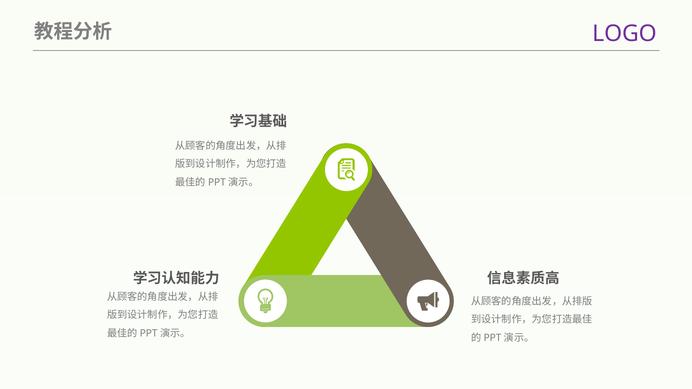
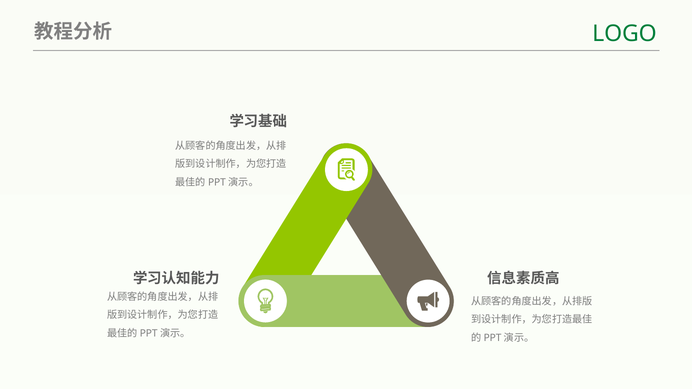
LOGO colour: purple -> green
